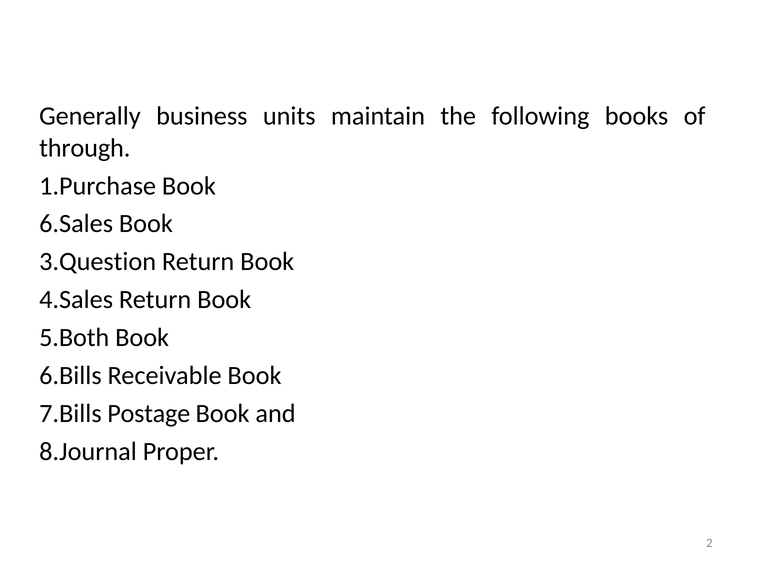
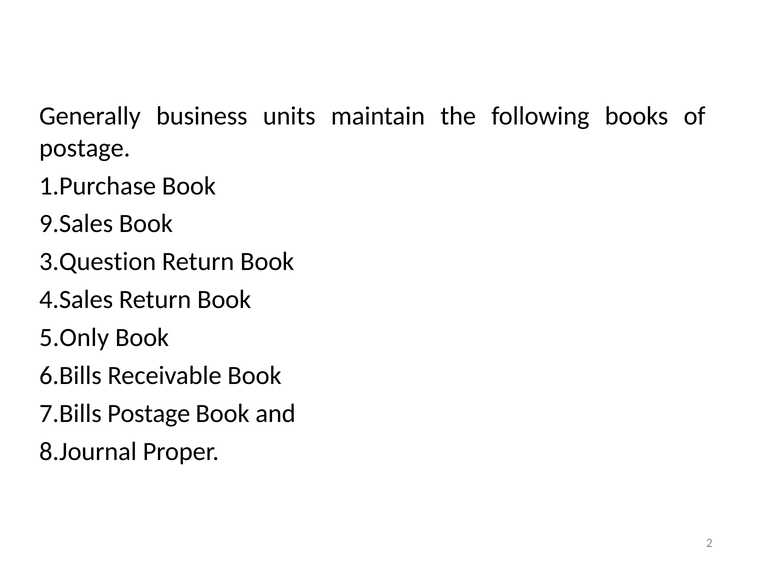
through at (85, 148): through -> postage
6.Sales: 6.Sales -> 9.Sales
5.Both: 5.Both -> 5.Only
